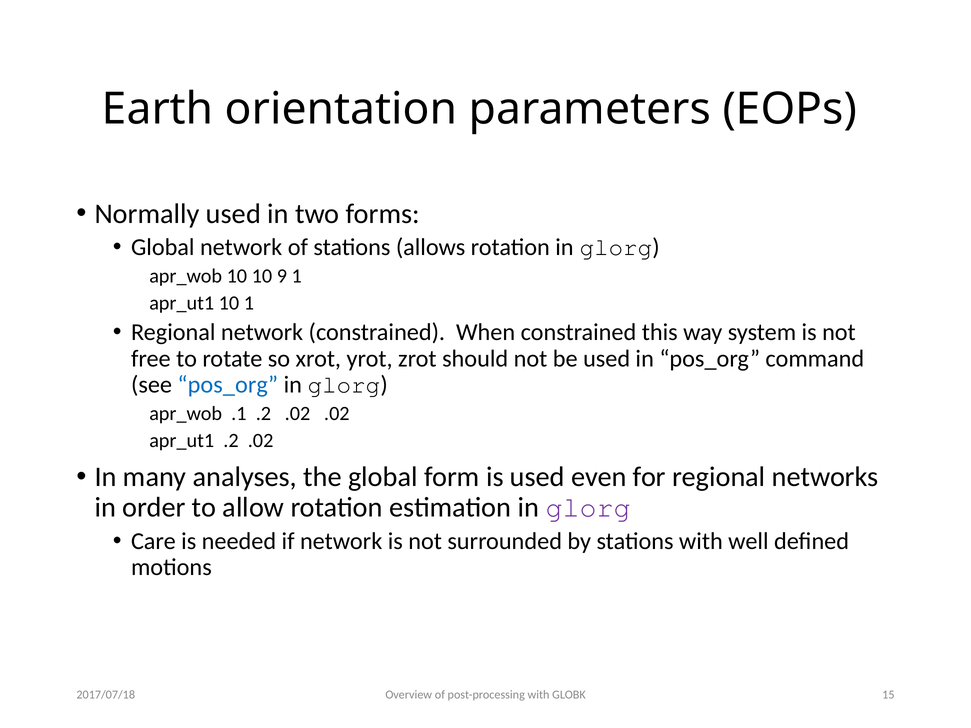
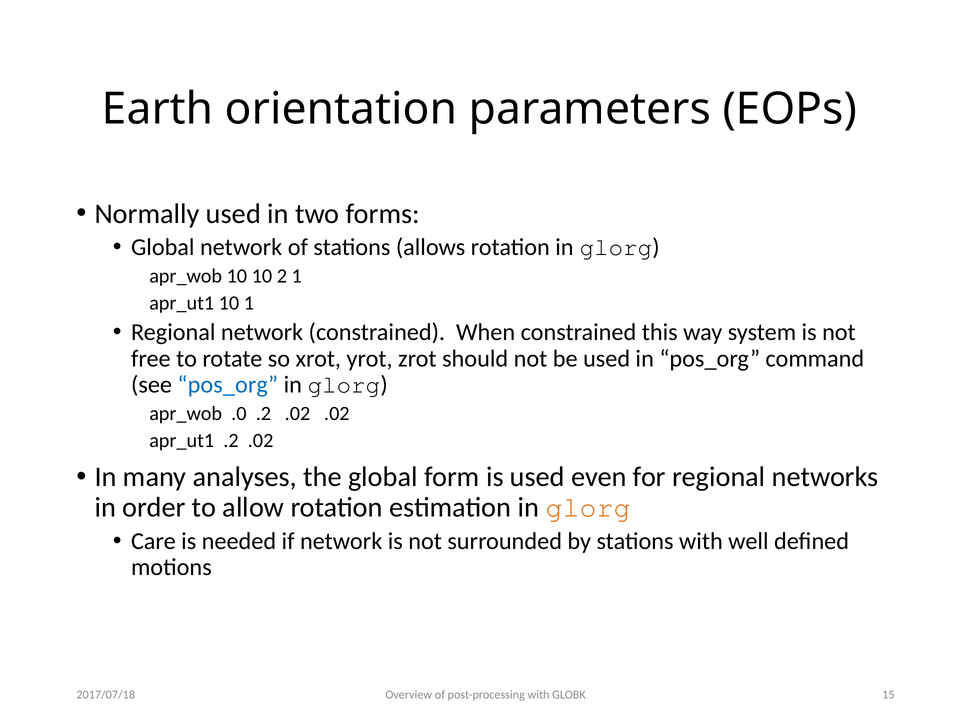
9: 9 -> 2
.1: .1 -> .0
glorg at (588, 508) colour: purple -> orange
